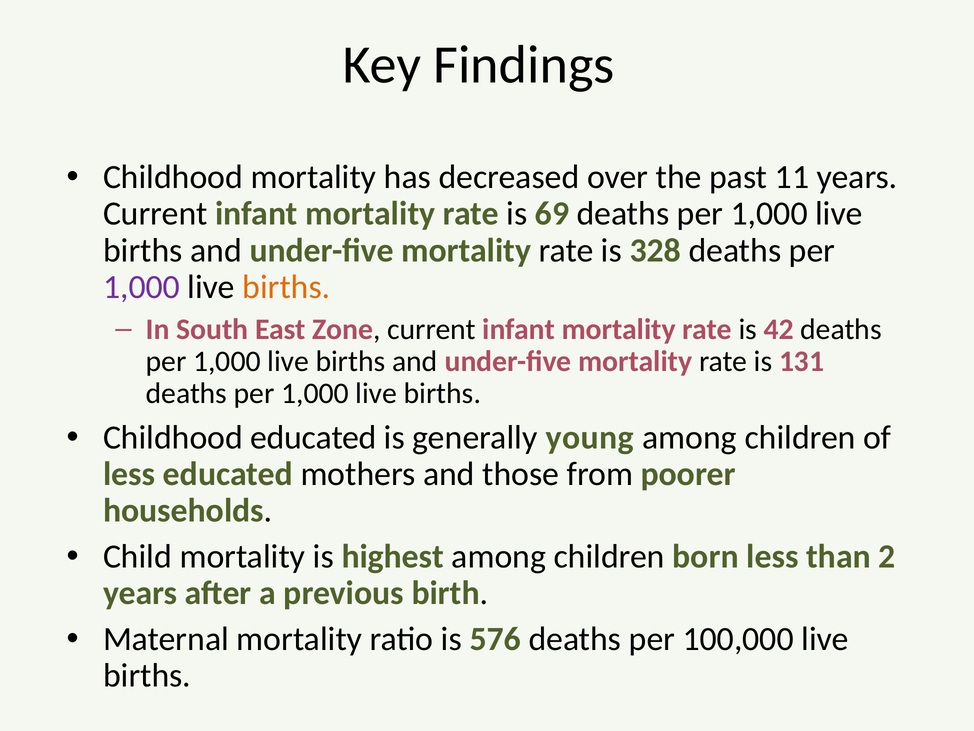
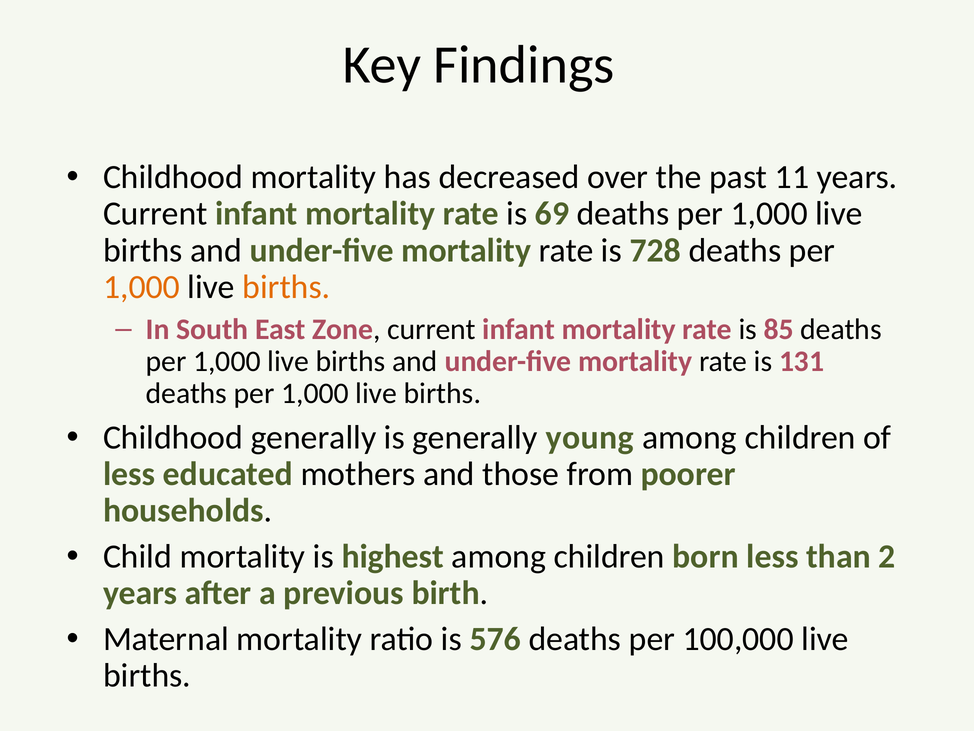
328: 328 -> 728
1,000 at (142, 287) colour: purple -> orange
42: 42 -> 85
Childhood educated: educated -> generally
